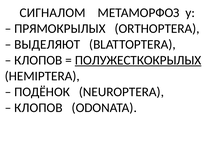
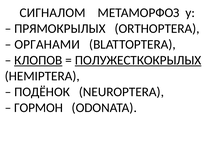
ВЫДЕЛЯЮТ: ВЫДЕЛЯЮТ -> ОРГАНАМИ
КЛОПОВ at (38, 60) underline: none -> present
КЛОПОВ at (38, 108): КЛОПОВ -> ГОРМОН
